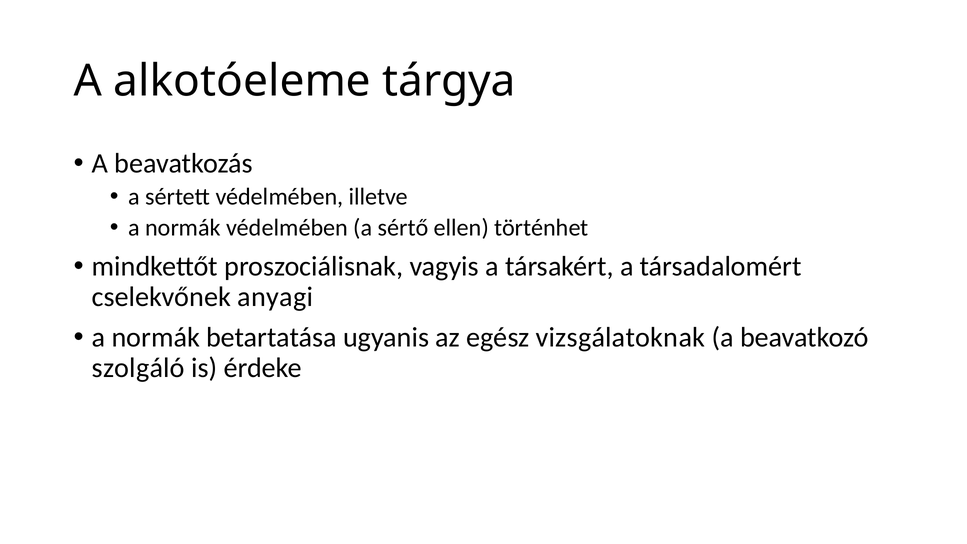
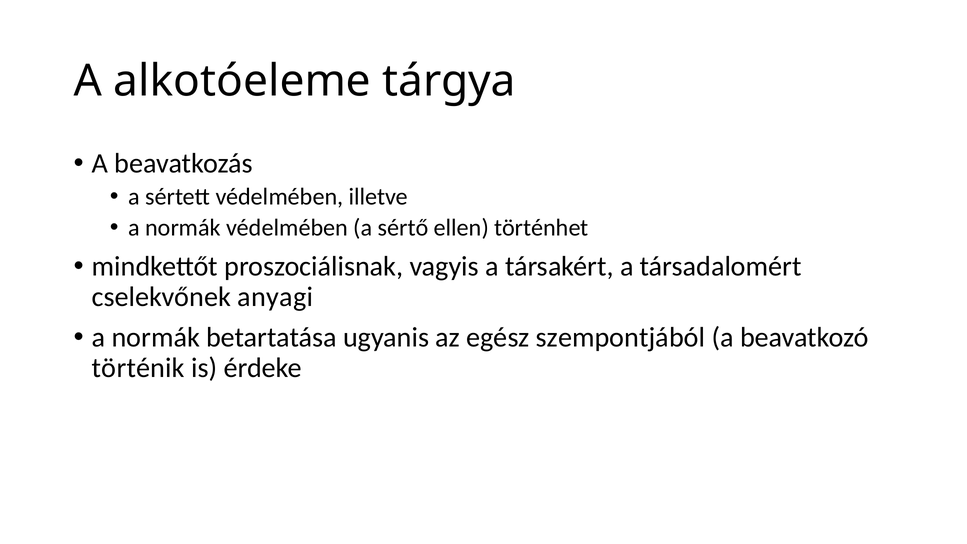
vizsgálatoknak: vizsgálatoknak -> szempontjából
szolgáló: szolgáló -> történik
